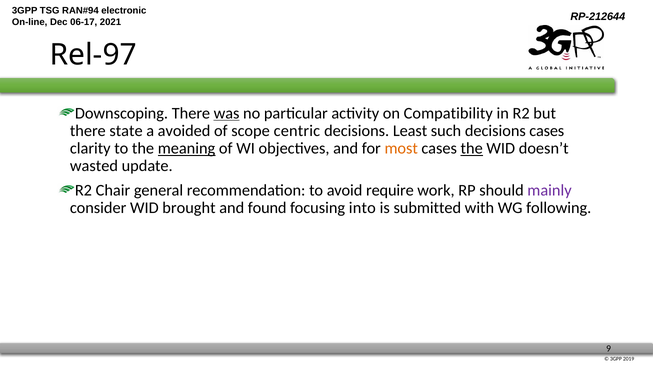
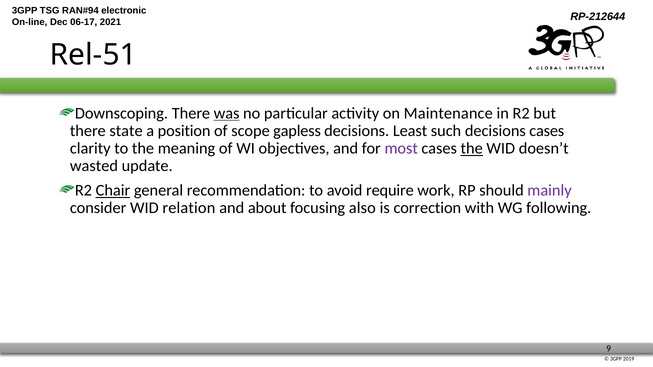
Rel-97: Rel-97 -> Rel-51
Compatibility: Compatibility -> Maintenance
avoided: avoided -> position
centric: centric -> gapless
meaning underline: present -> none
most colour: orange -> purple
Chair underline: none -> present
brought: brought -> relation
found: found -> about
into: into -> also
submitted: submitted -> correction
